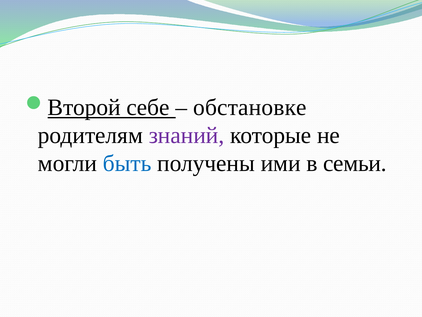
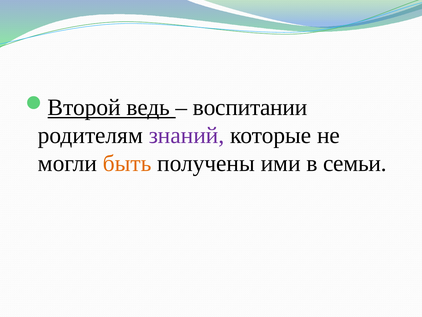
себе: себе -> ведь
обстановке: обстановке -> воспитании
быть colour: blue -> orange
